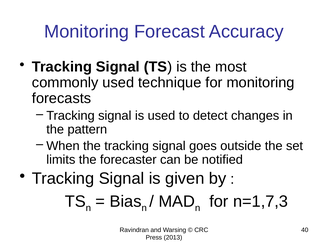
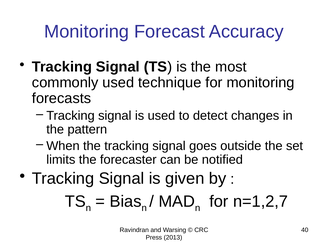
n=1,7,3: n=1,7,3 -> n=1,2,7
